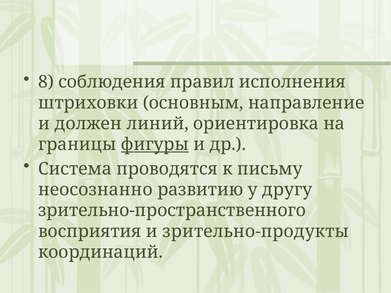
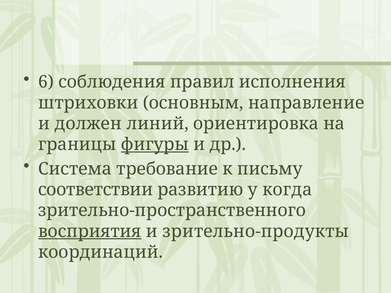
8: 8 -> 6
проводятся: проводятся -> требование
неосознанно: неосознанно -> соответствии
другу: другу -> когда
восприятия underline: none -> present
